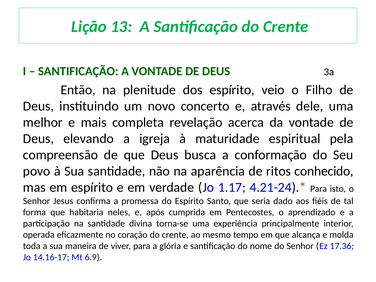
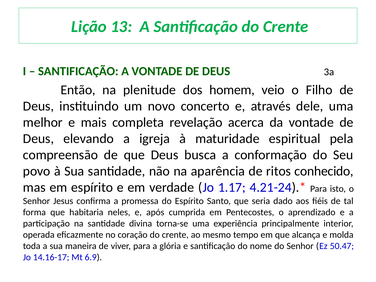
dos espírito: espírito -> homem
17.36: 17.36 -> 50.47
